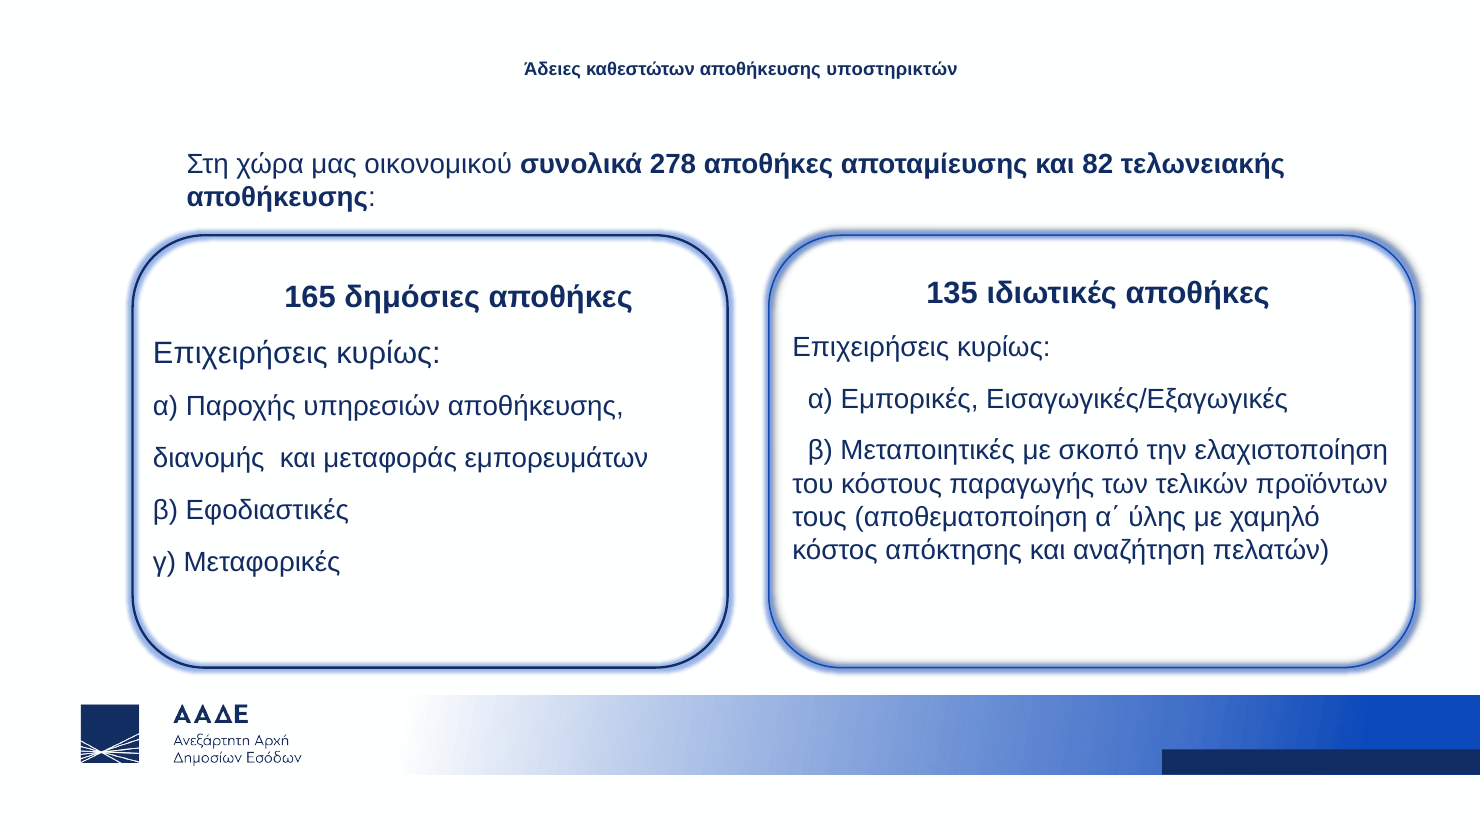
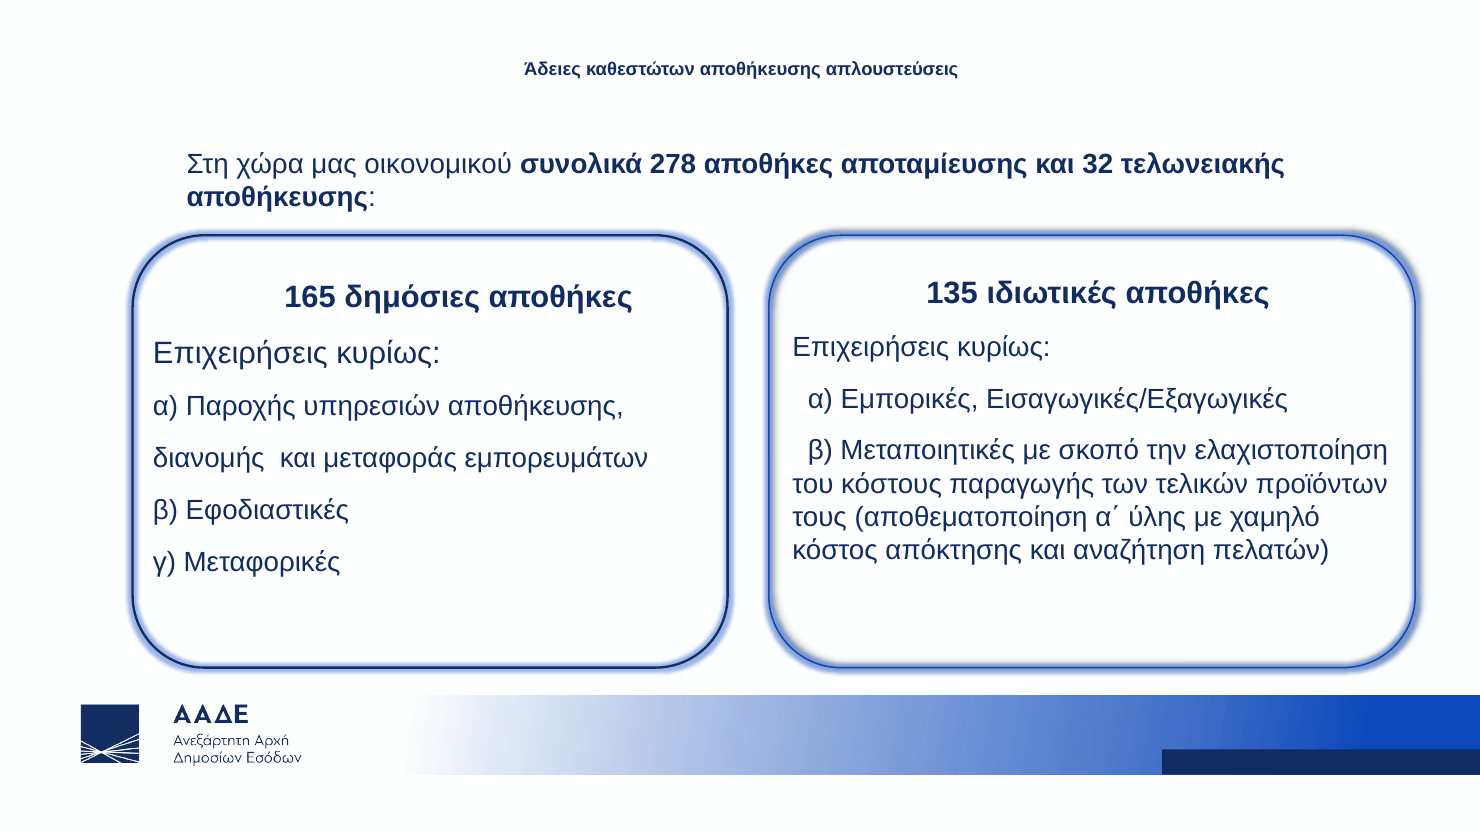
υποστηρικτών: υποστηρικτών -> απλουστεύσεις
82: 82 -> 32
